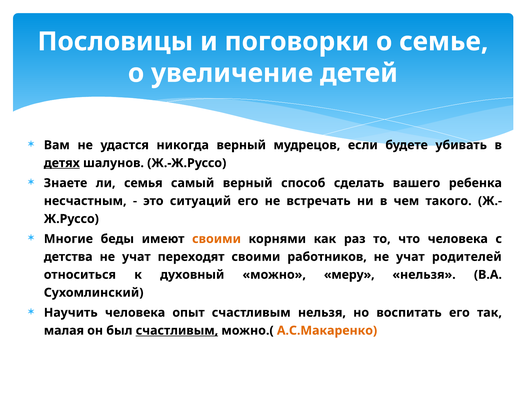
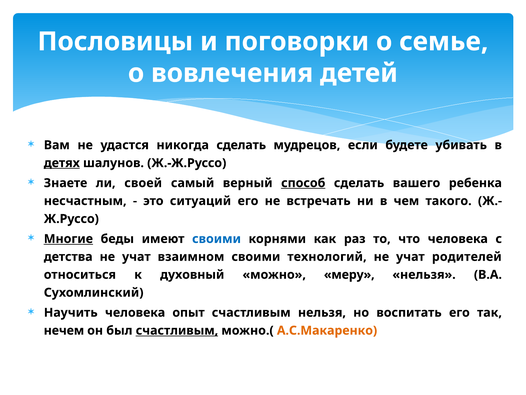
увеличение: увеличение -> вовлечения
никогда верный: верный -> сделать
семья: семья -> своей
способ underline: none -> present
Многие underline: none -> present
своими at (217, 239) colour: orange -> blue
переходят: переходят -> взаимном
работников: работников -> технологий
малая: малая -> нечем
